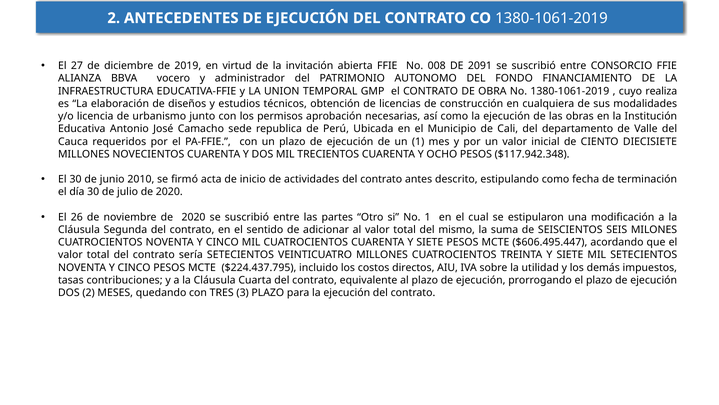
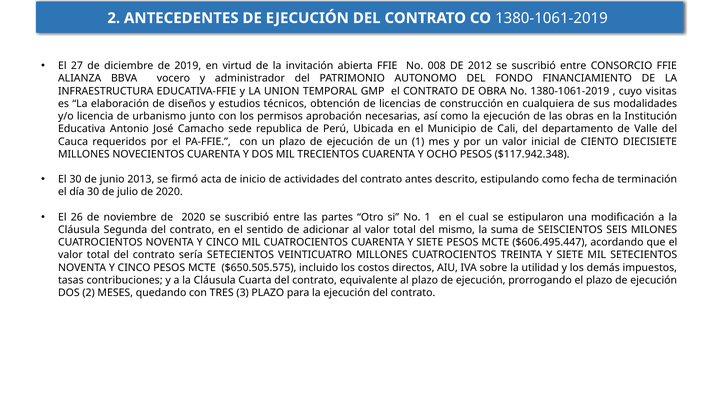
2091: 2091 -> 2012
realiza: realiza -> visitas
2010: 2010 -> 2013
$224.437.795: $224.437.795 -> $650.505.575
